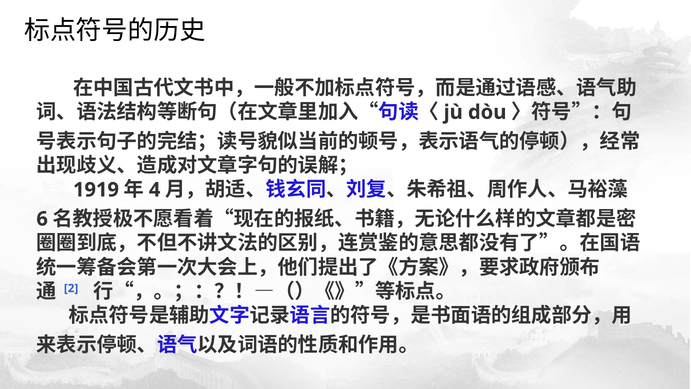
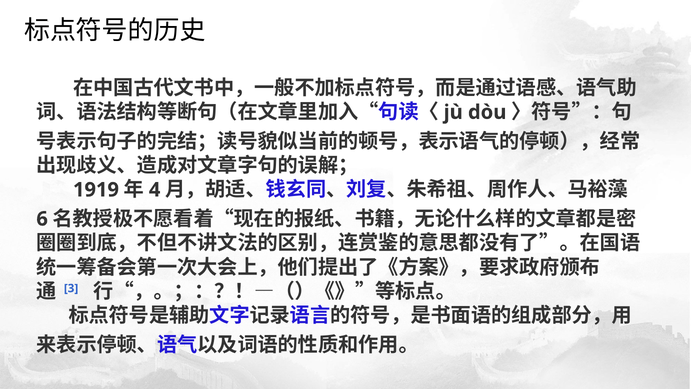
2: 2 -> 3
